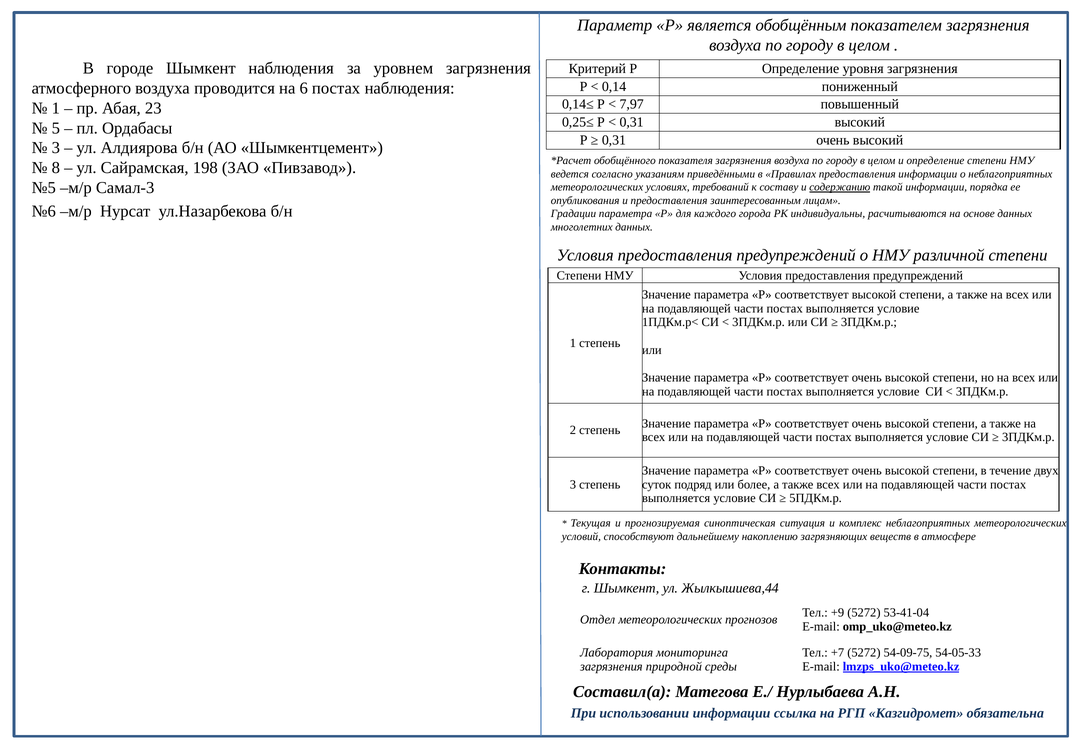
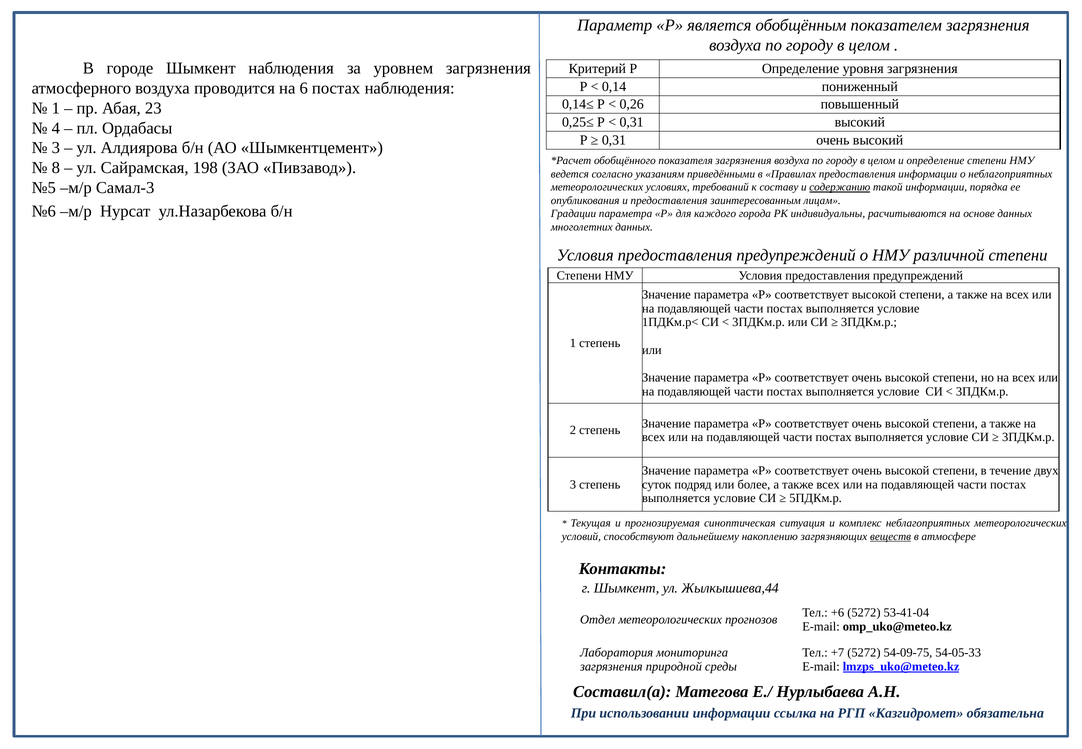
7,97: 7,97 -> 0,26
5: 5 -> 4
веществ underline: none -> present
+9: +9 -> +6
